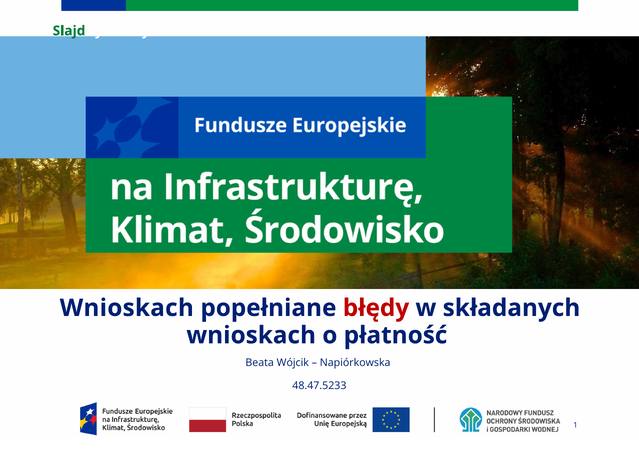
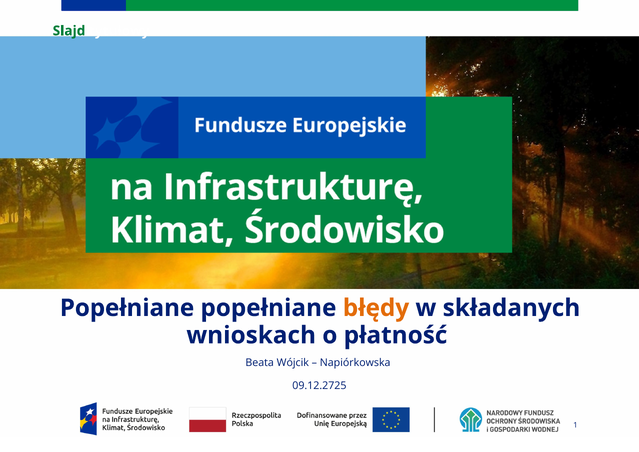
Wnioskach at (127, 308): Wnioskach -> Popełniane
błędy colour: red -> orange
48.47.5233: 48.47.5233 -> 09.12.2725
